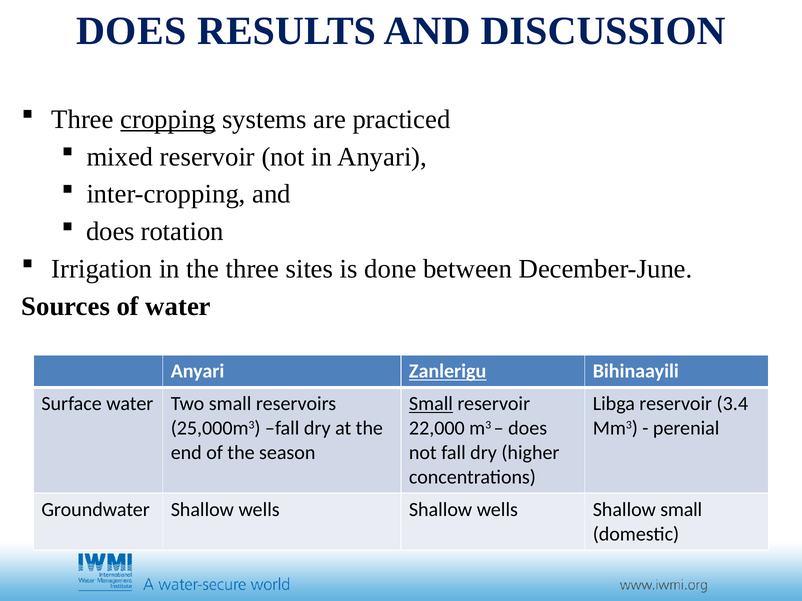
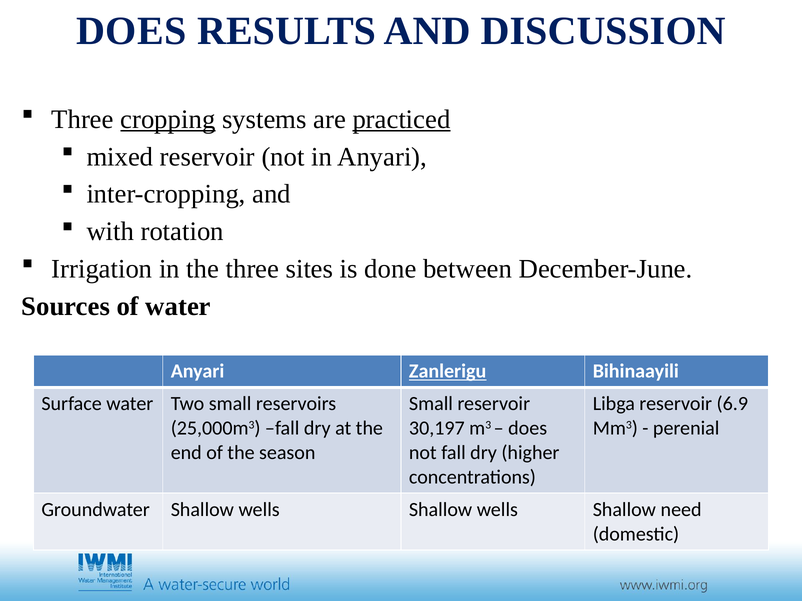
practiced underline: none -> present
does at (110, 232): does -> with
Small at (431, 404) underline: present -> none
3.4: 3.4 -> 6.9
22,000: 22,000 -> 30,197
Shallow small: small -> need
